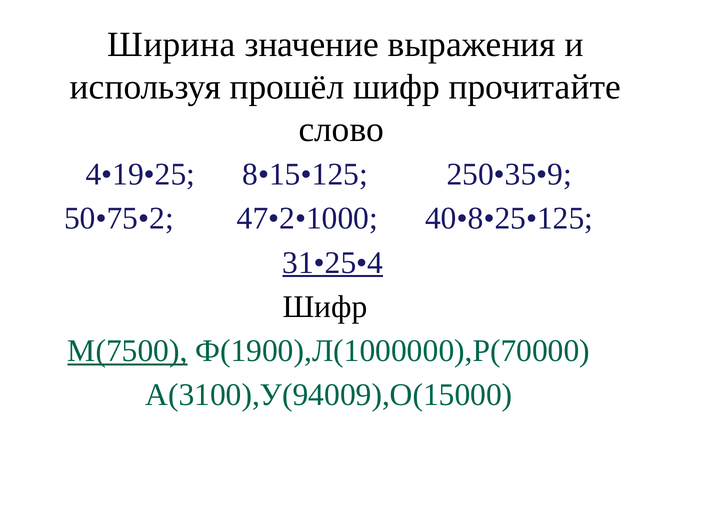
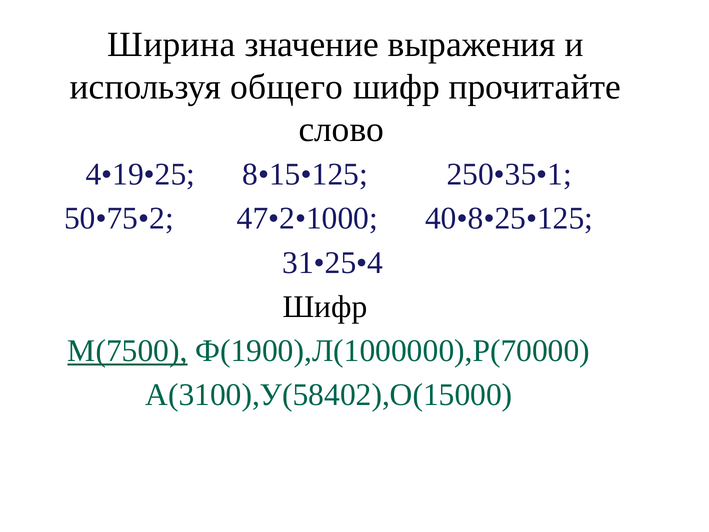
прошёл: прошёл -> общего
250•35•9: 250•35•9 -> 250•35•1
31•25•4 underline: present -> none
А(3100),У(94009),О(15000: А(3100),У(94009),О(15000 -> А(3100),У(58402),О(15000
